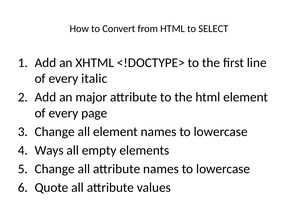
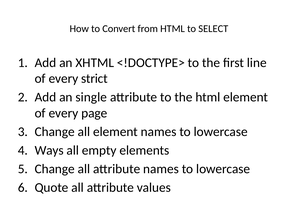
italic: italic -> strict
major: major -> single
